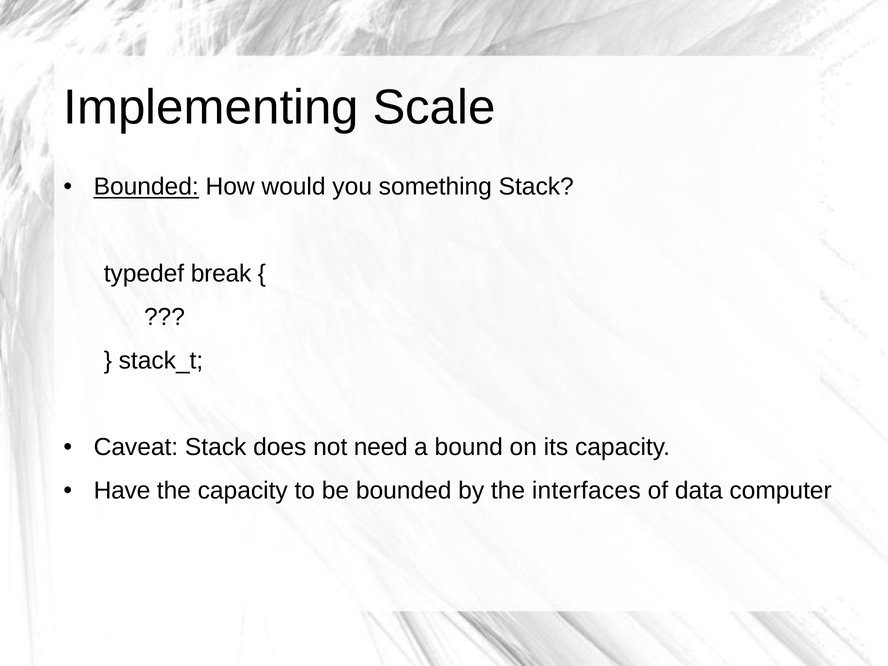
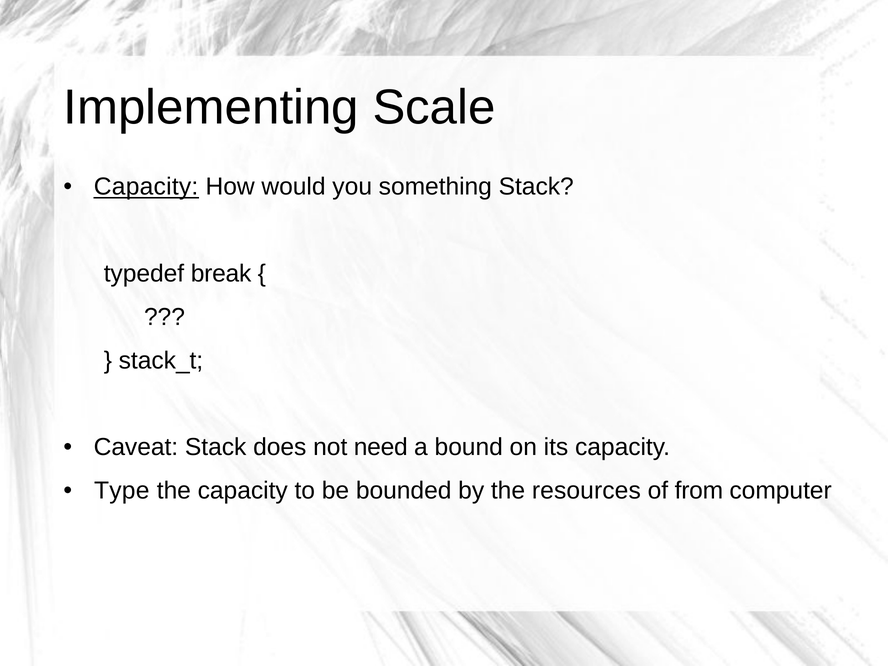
Bounded at (146, 187): Bounded -> Capacity
Have: Have -> Type
interfaces: interfaces -> resources
data: data -> from
